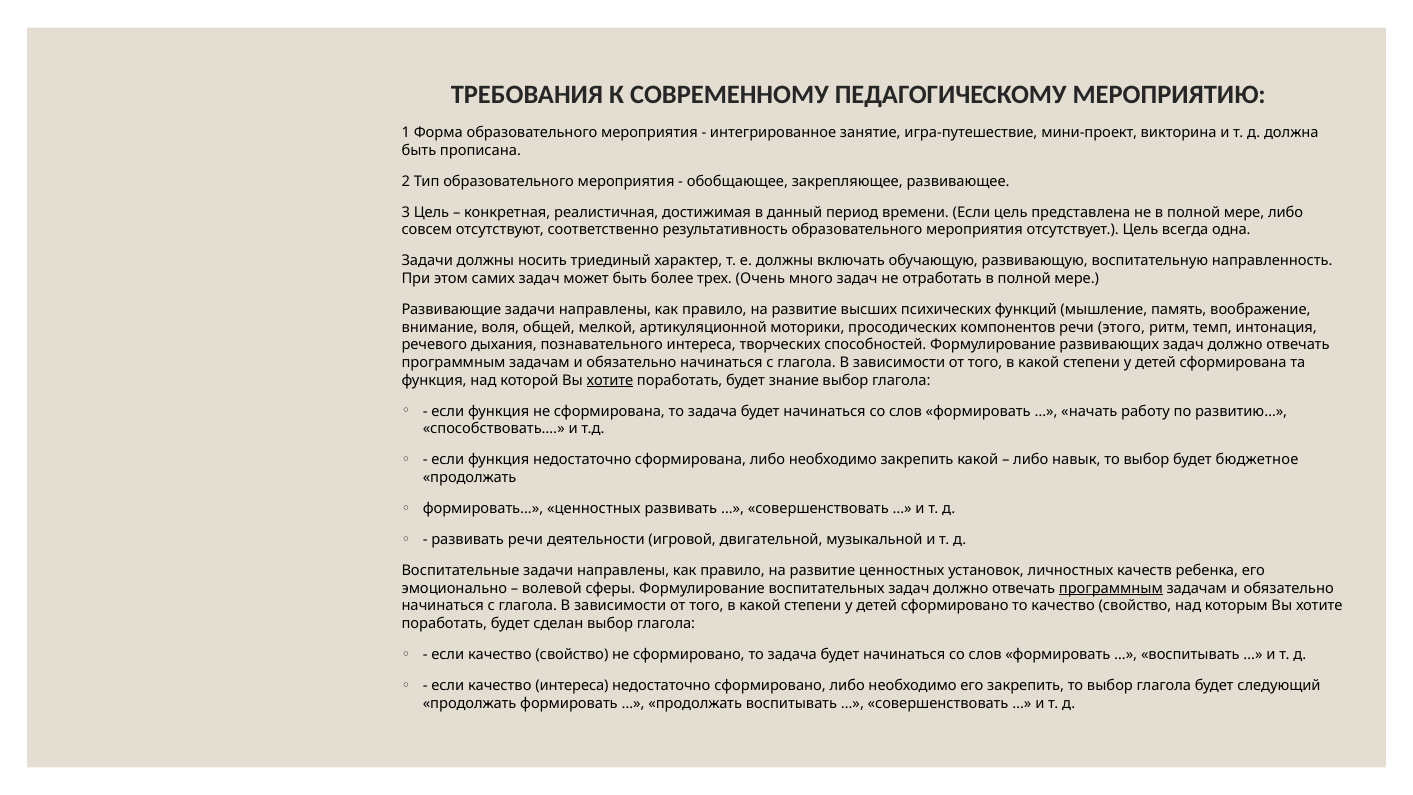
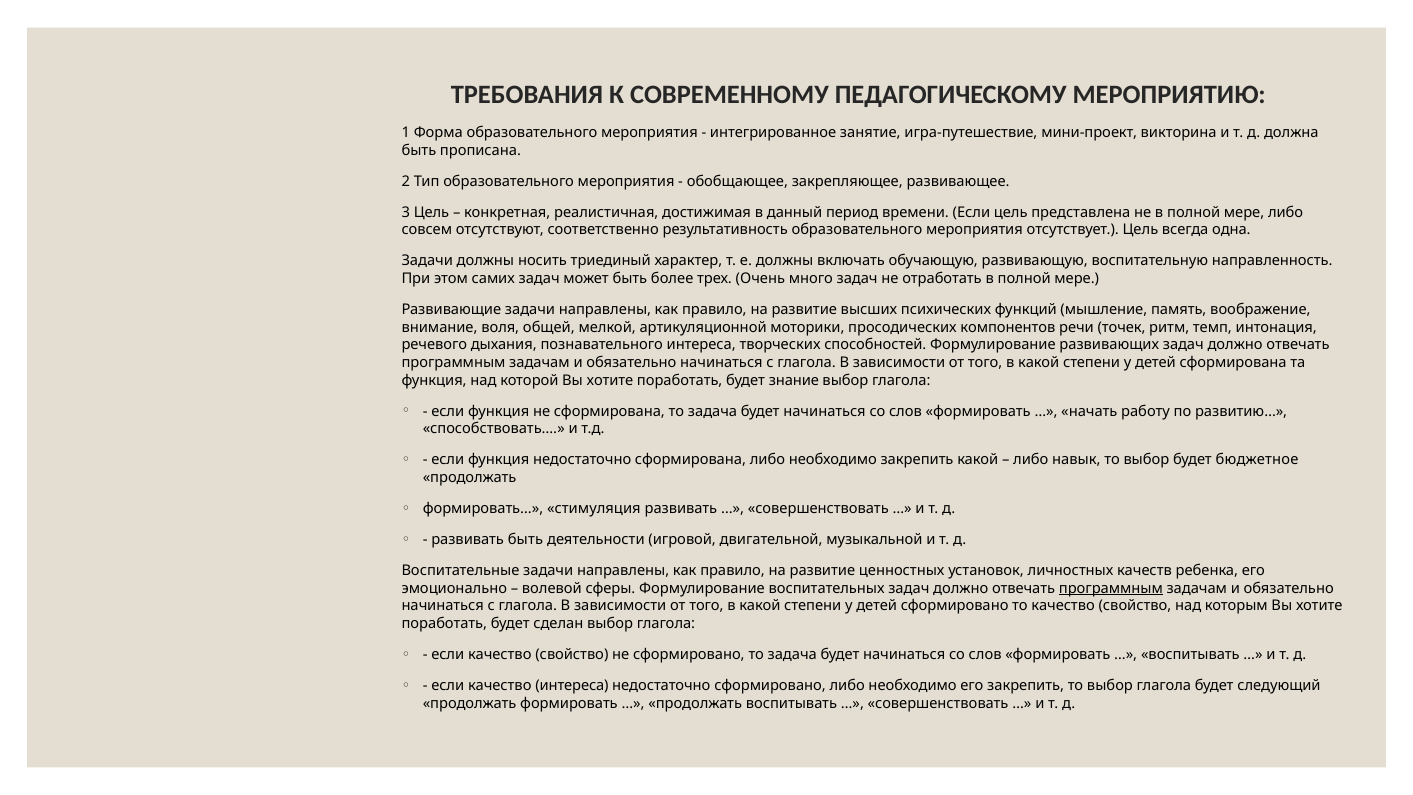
этого: этого -> точек
хотите at (610, 380) underline: present -> none
формировать… ценностных: ценностных -> стимуляция
развивать речи: речи -> быть
